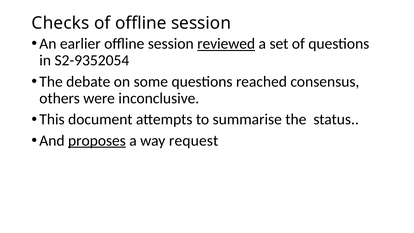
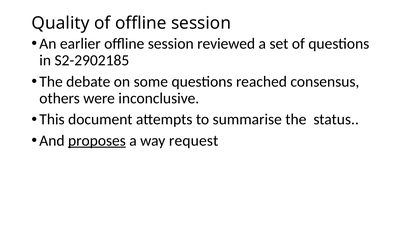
Checks: Checks -> Quality
reviewed underline: present -> none
S2-9352054: S2-9352054 -> S2-2902185
